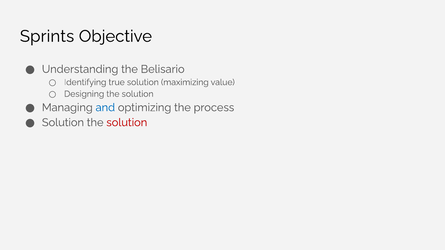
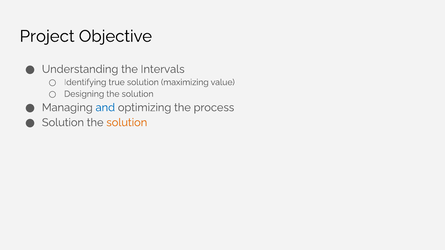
Sprints: Sprints -> Project
Belisario: Belisario -> Intervals
solution at (127, 123) colour: red -> orange
